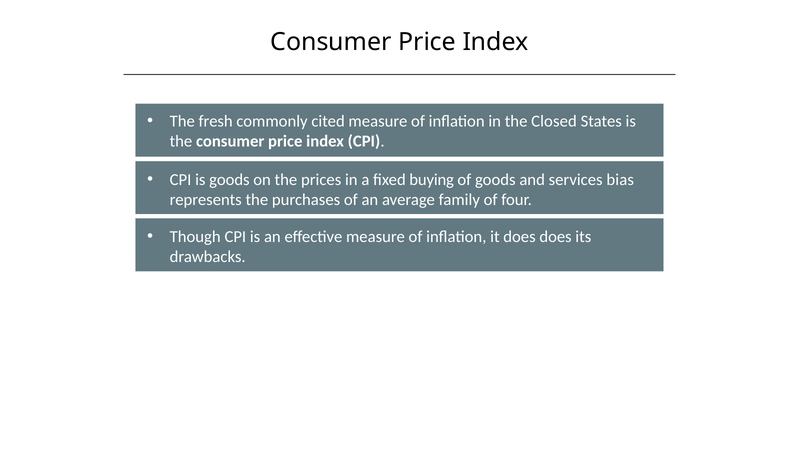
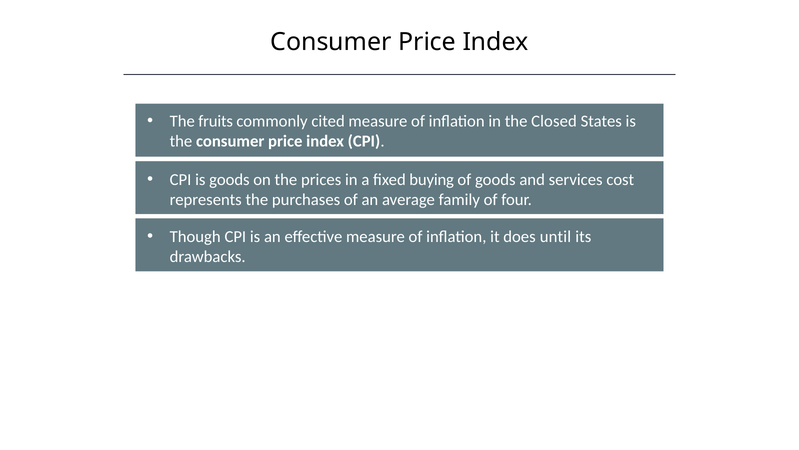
fresh: fresh -> fruits
bias: bias -> cost
does does: does -> until
